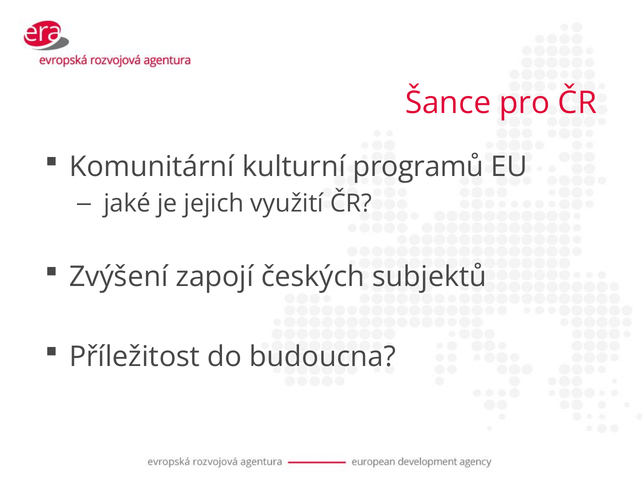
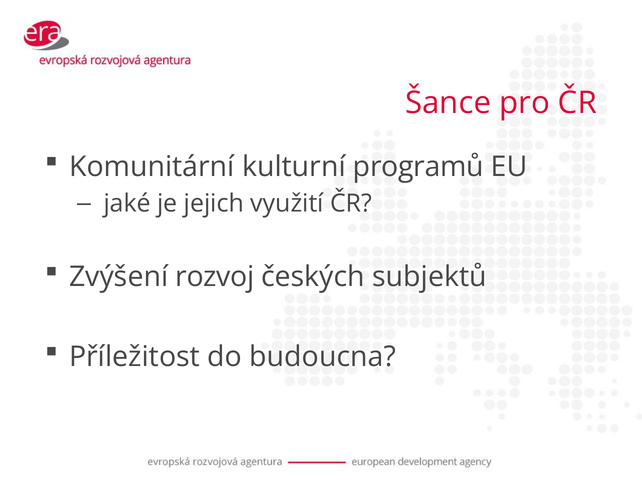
zapojí: zapojí -> rozvoj
